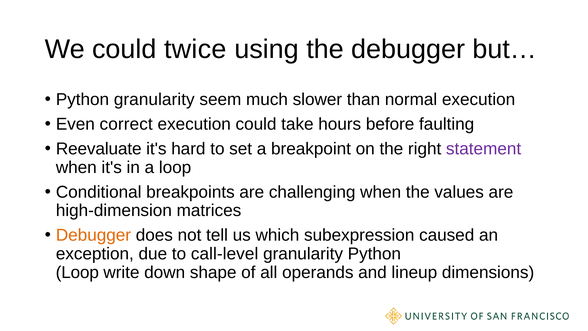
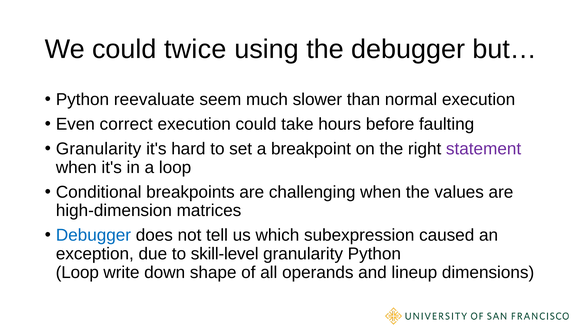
Python granularity: granularity -> reevaluate
Reevaluate at (99, 149): Reevaluate -> Granularity
Debugger at (93, 235) colour: orange -> blue
call-level: call-level -> skill-level
